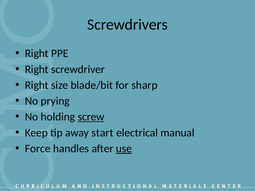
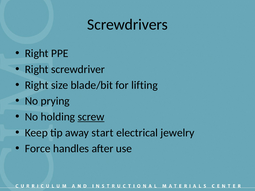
sharp: sharp -> lifting
manual: manual -> jewelry
use underline: present -> none
